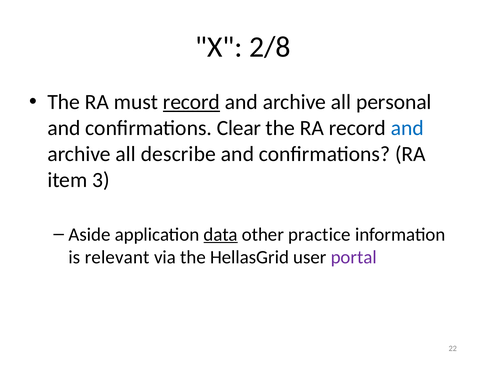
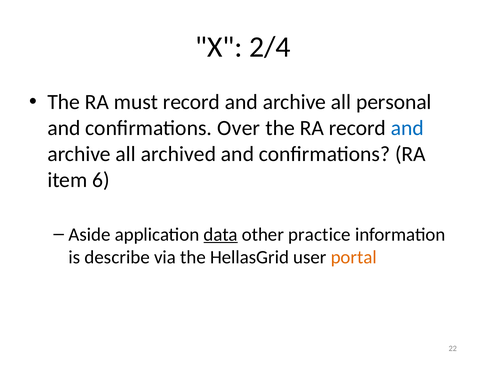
2/8: 2/8 -> 2/4
record at (191, 102) underline: present -> none
Clear: Clear -> Over
describe: describe -> archived
3: 3 -> 6
relevant: relevant -> describe
portal colour: purple -> orange
